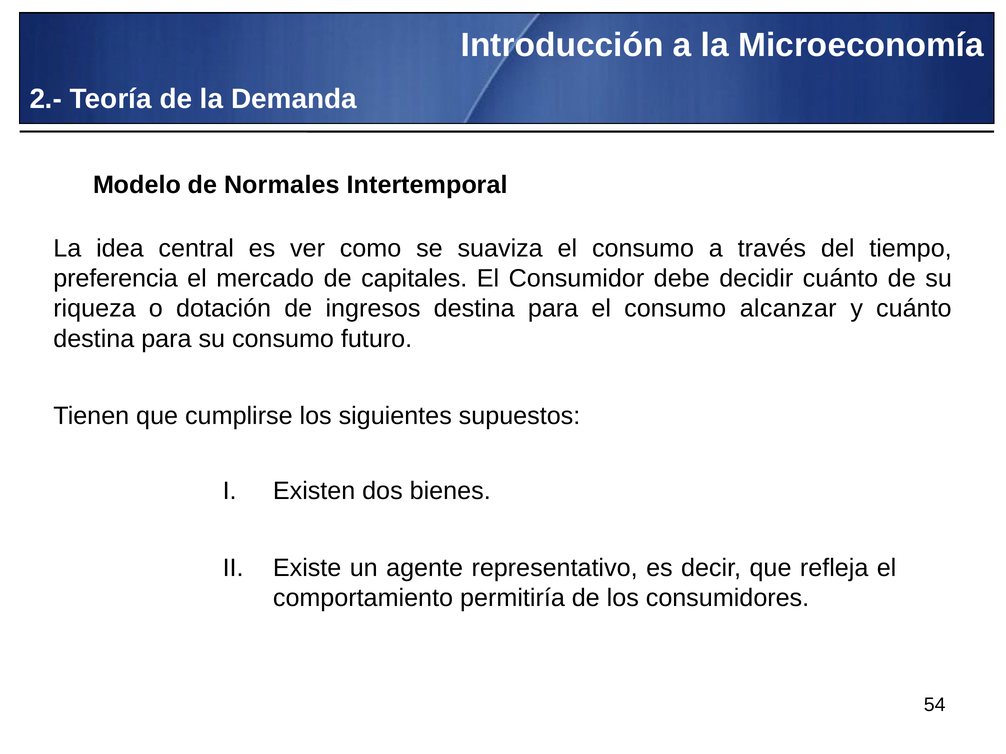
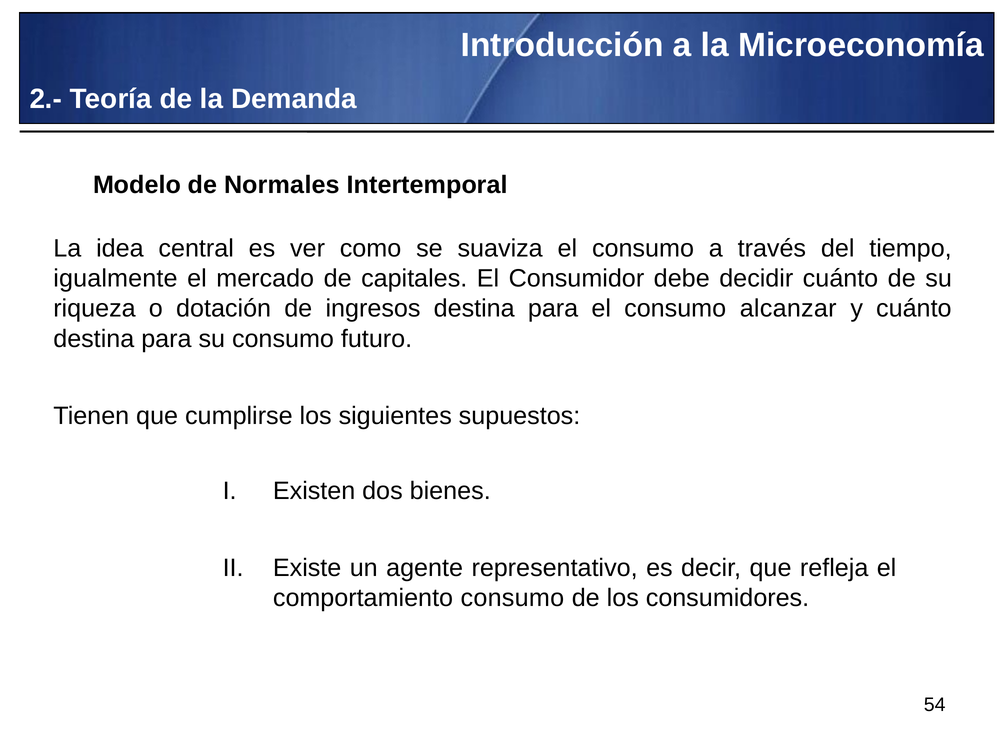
preferencia: preferencia -> igualmente
comportamiento permitiría: permitiría -> consumo
